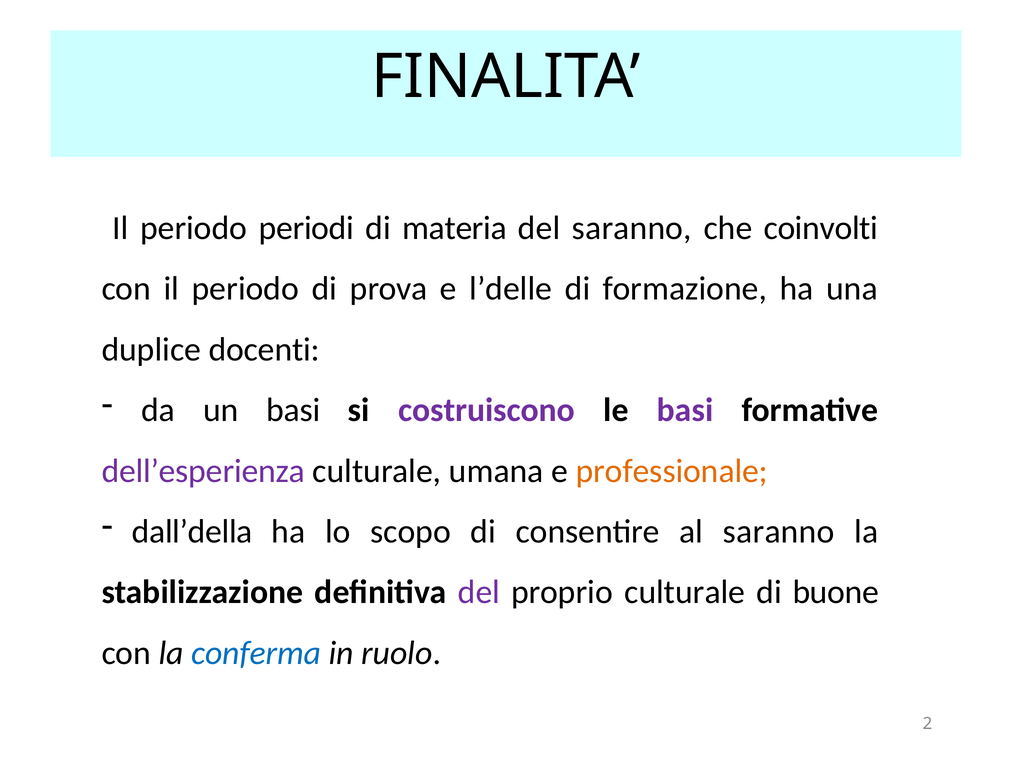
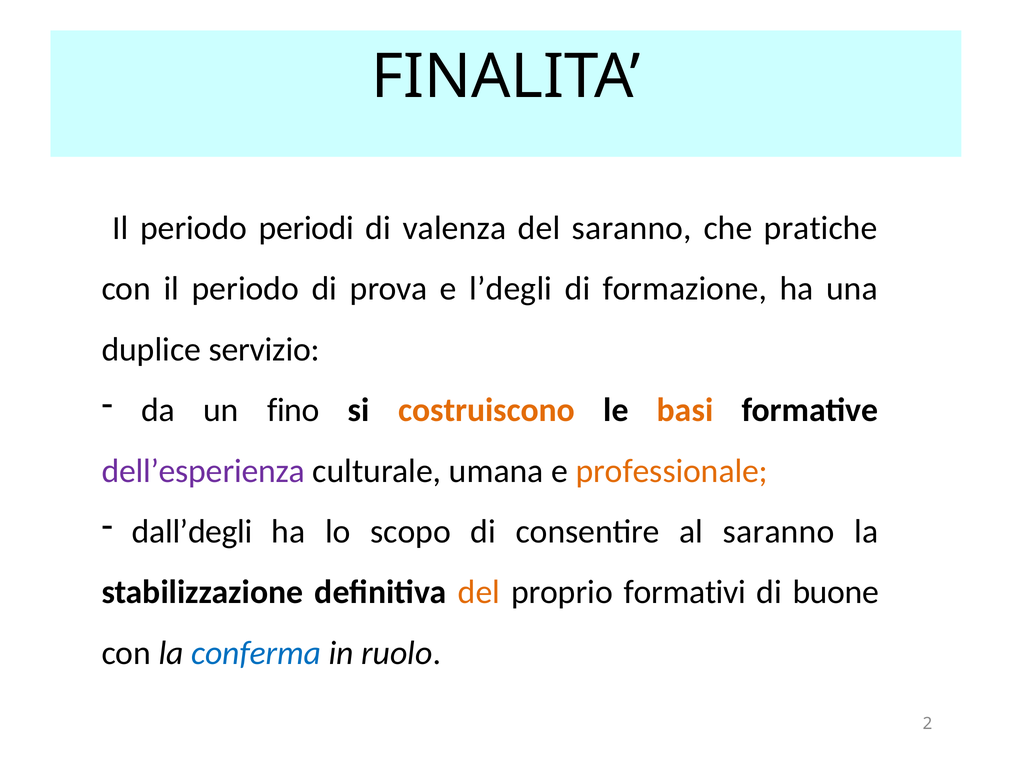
materia: materia -> valenza
coinvolti: coinvolti -> pratiche
l’delle: l’delle -> l’degli
docenti: docenti -> servizio
un basi: basi -> fino
costruiscono colour: purple -> orange
basi at (685, 410) colour: purple -> orange
dall’della: dall’della -> dall’degli
del at (479, 592) colour: purple -> orange
proprio culturale: culturale -> formativi
